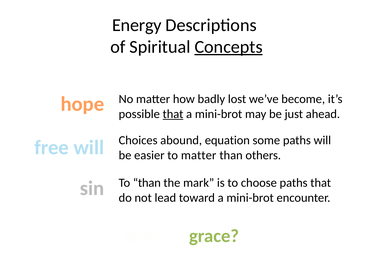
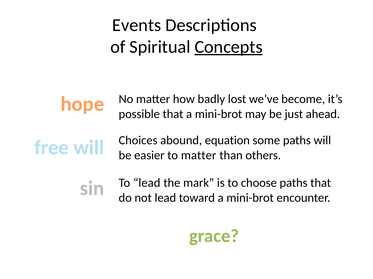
Energy: Energy -> Events
that at (173, 114) underline: present -> none
To than: than -> lead
